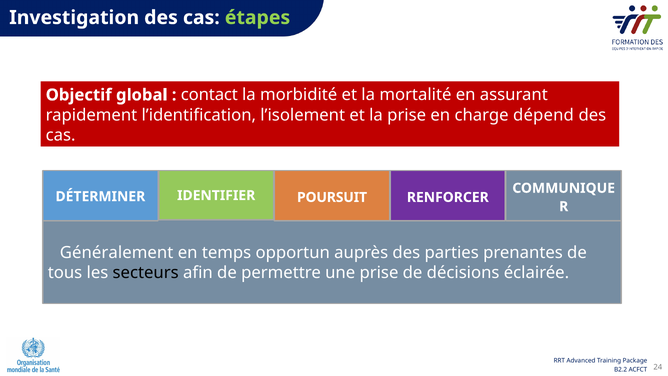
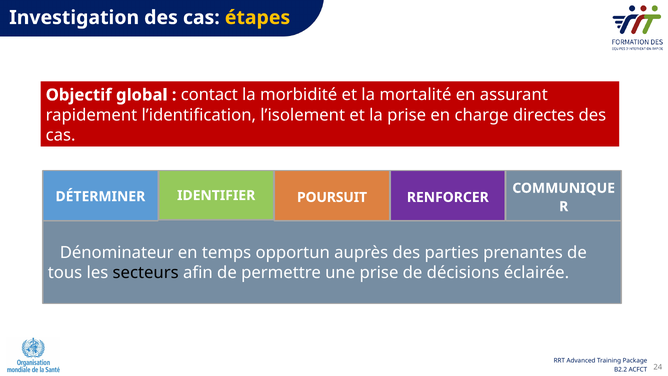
étapes colour: light green -> yellow
dépend: dépend -> directes
Généralement: Généralement -> Dénominateur
